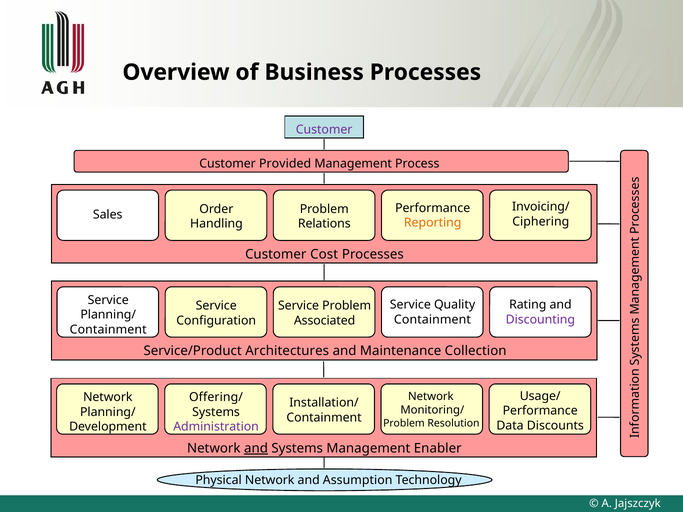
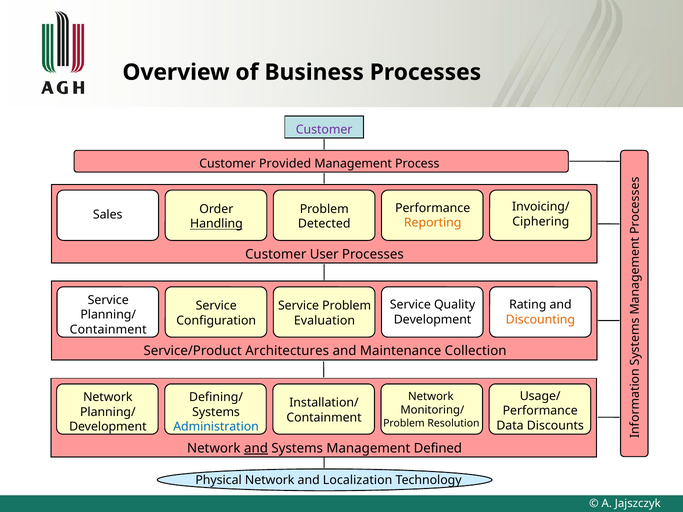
Handling underline: none -> present
Relations: Relations -> Detected
Cost: Cost -> User
Containment at (432, 320): Containment -> Development
Discounting colour: purple -> orange
Associated: Associated -> Evaluation
Offering/: Offering/ -> Defining/
Administration colour: purple -> blue
Enabler: Enabler -> Defined
Assumption: Assumption -> Localization
